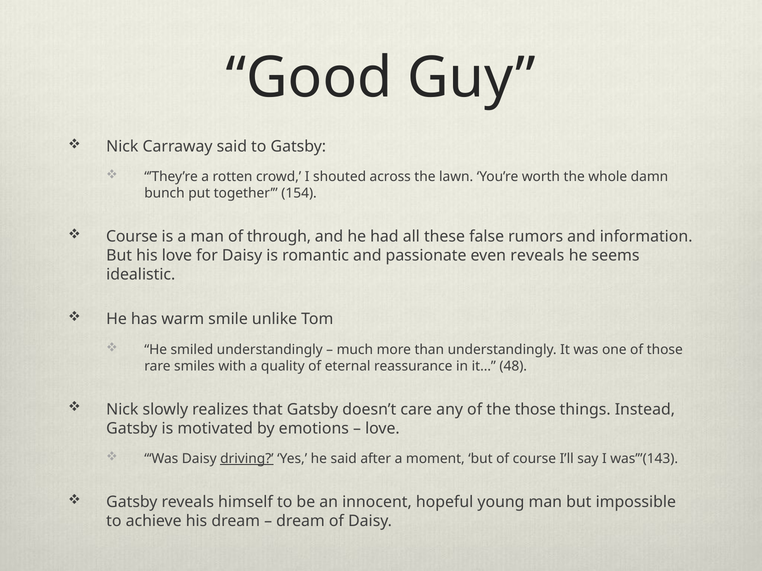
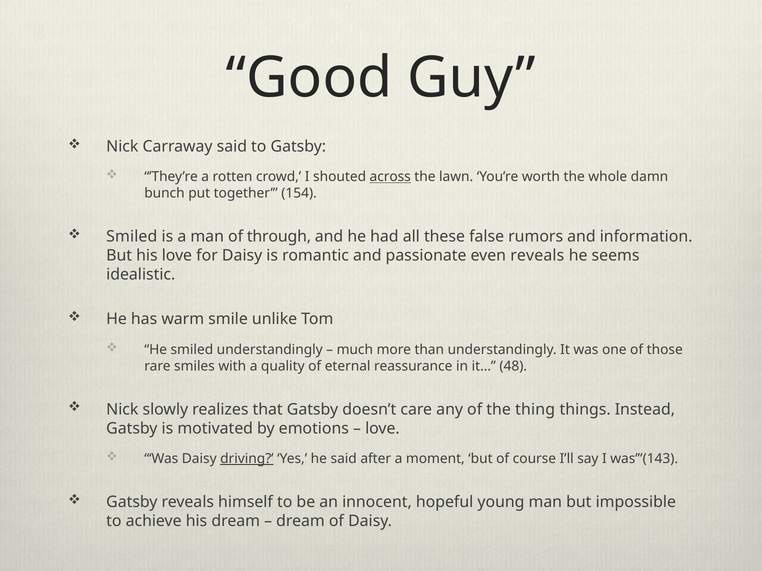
across underline: none -> present
Course at (132, 237): Course -> Smiled
the those: those -> thing
